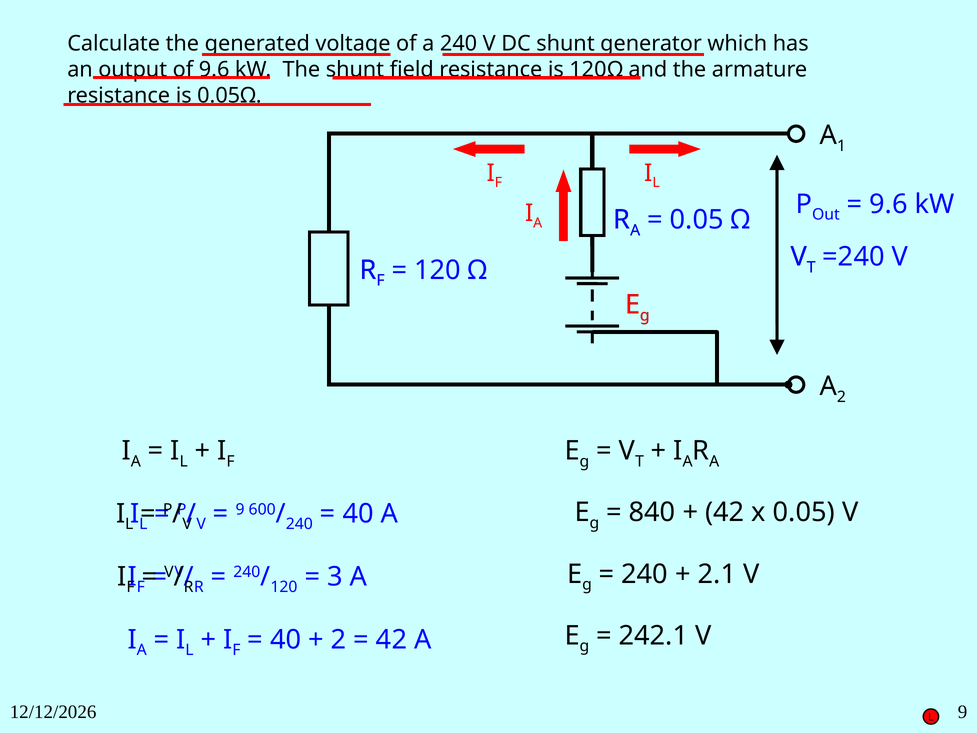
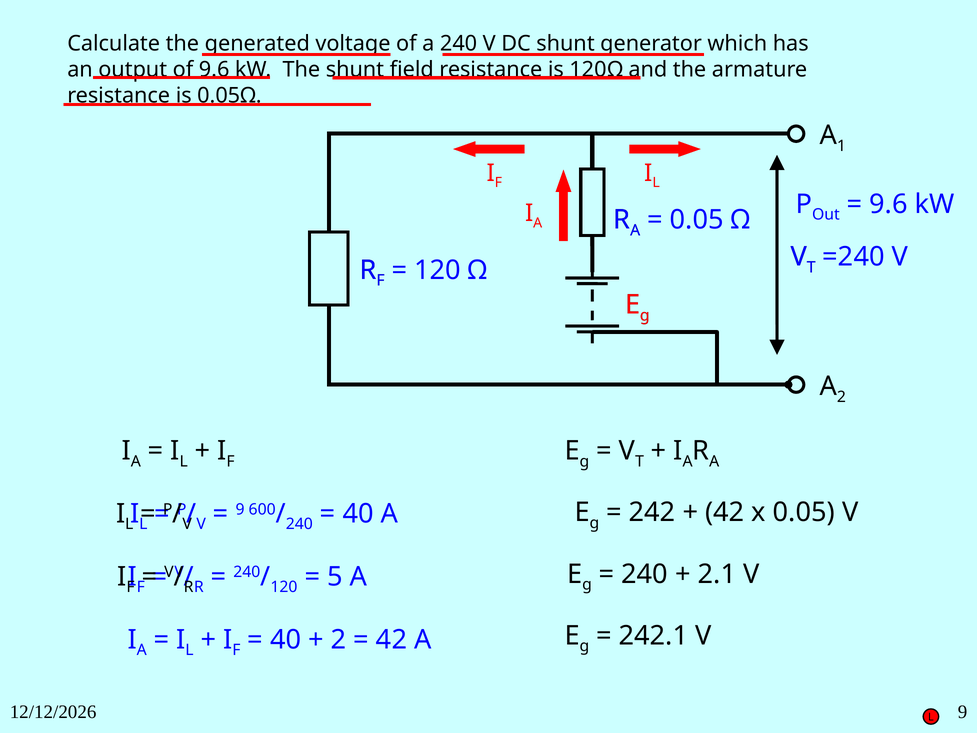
840: 840 -> 242
3: 3 -> 5
